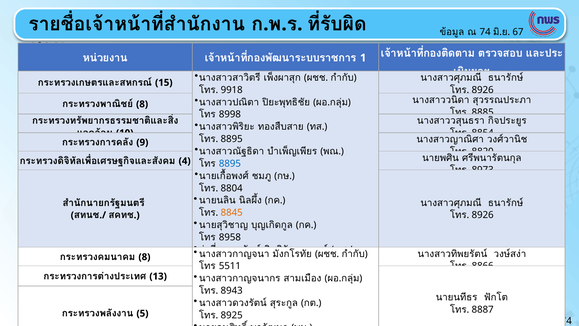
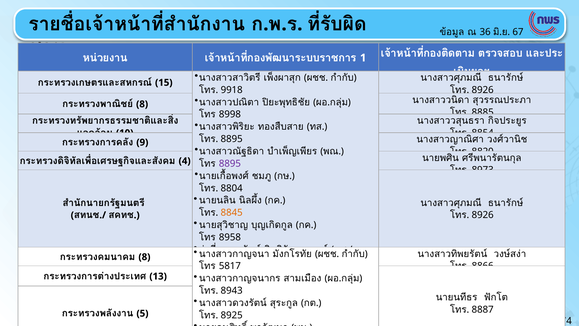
74 at (485, 32): 74 -> 36
8895 at (230, 163) colour: blue -> purple
5511: 5511 -> 5817
